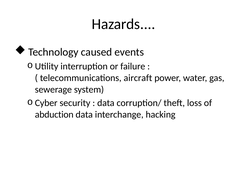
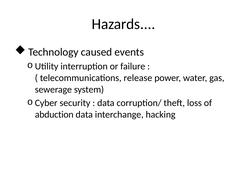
aircraft: aircraft -> release
